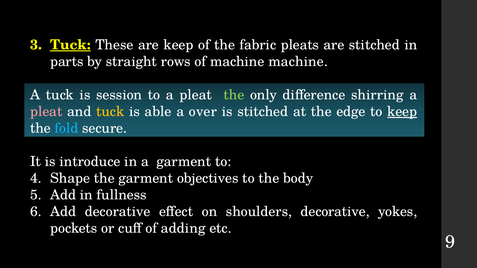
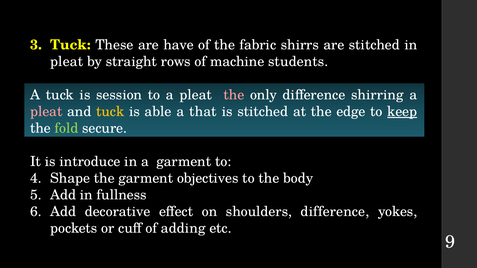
Tuck at (70, 45) underline: present -> none
are keep: keep -> have
pleats: pleats -> shirrs
parts at (67, 62): parts -> pleat
machine machine: machine -> students
the at (234, 95) colour: light green -> pink
over: over -> that
fold colour: light blue -> light green
shoulders decorative: decorative -> difference
